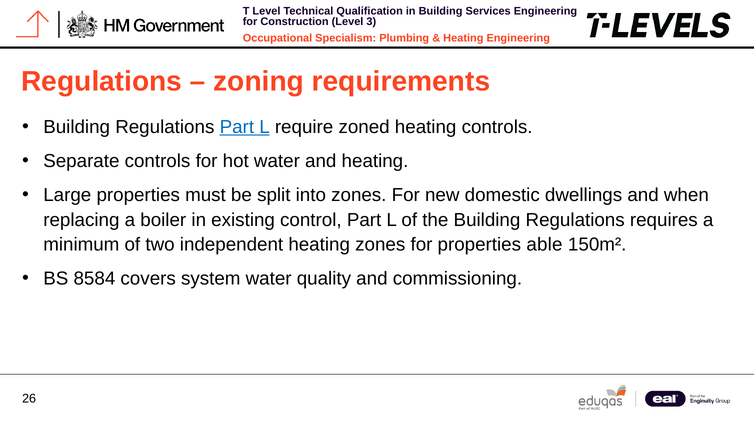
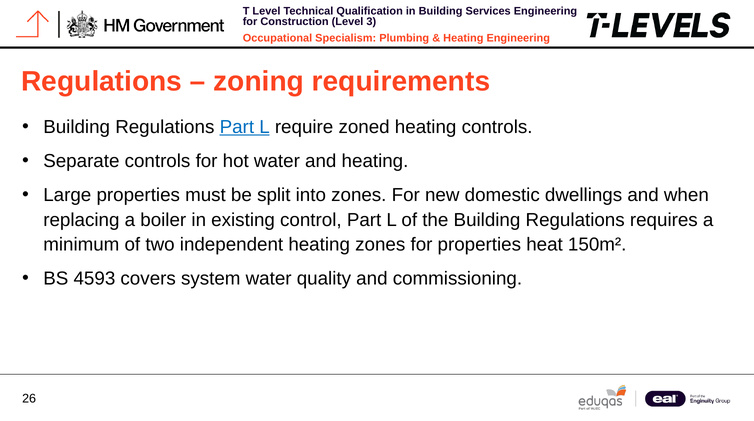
able: able -> heat
8584: 8584 -> 4593
